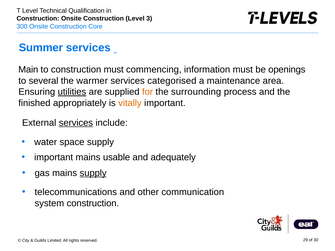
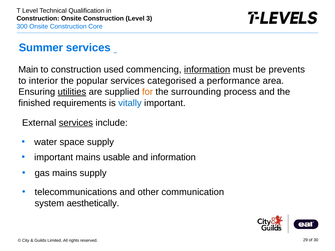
construction must: must -> used
information at (207, 70) underline: none -> present
openings: openings -> prevents
several: several -> interior
warmer: warmer -> popular
maintenance: maintenance -> performance
appropriately: appropriately -> requirements
vitally colour: orange -> blue
and adequately: adequately -> information
supply at (93, 173) underline: present -> none
system construction: construction -> aesthetically
